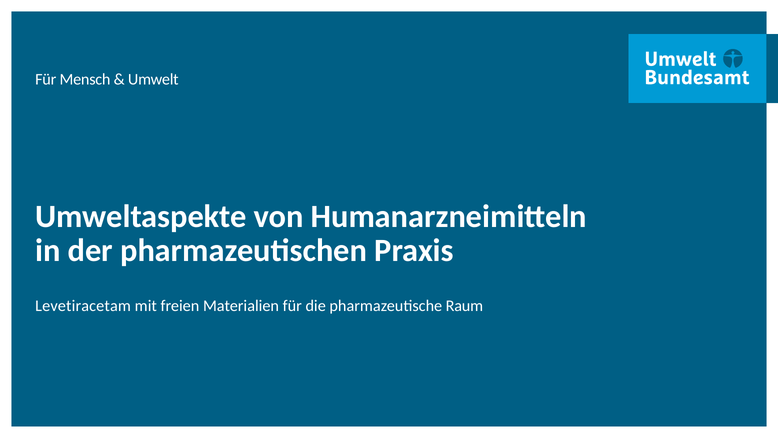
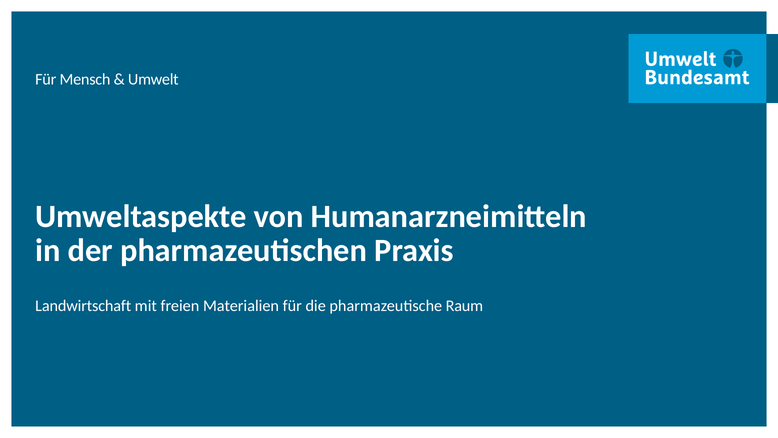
Levetiracetam: Levetiracetam -> Landwirtschaft
